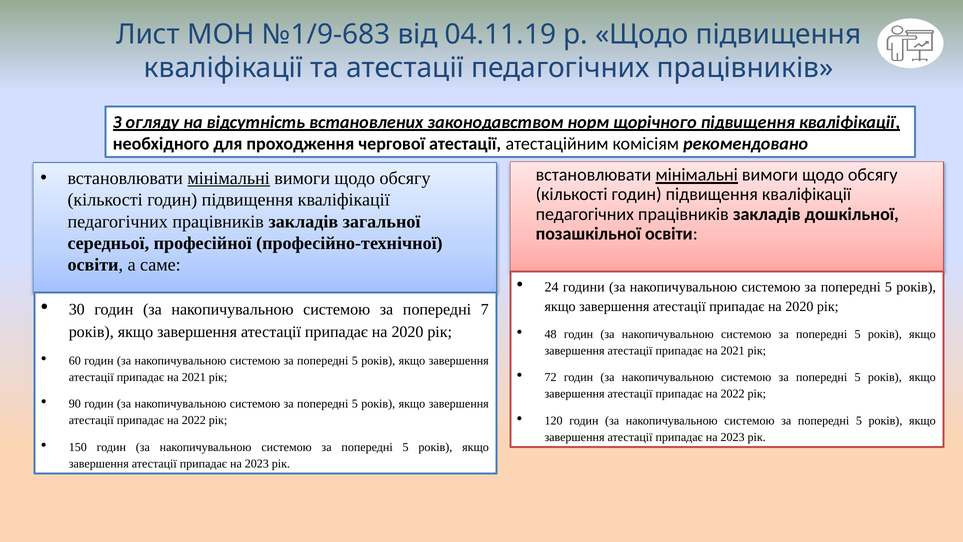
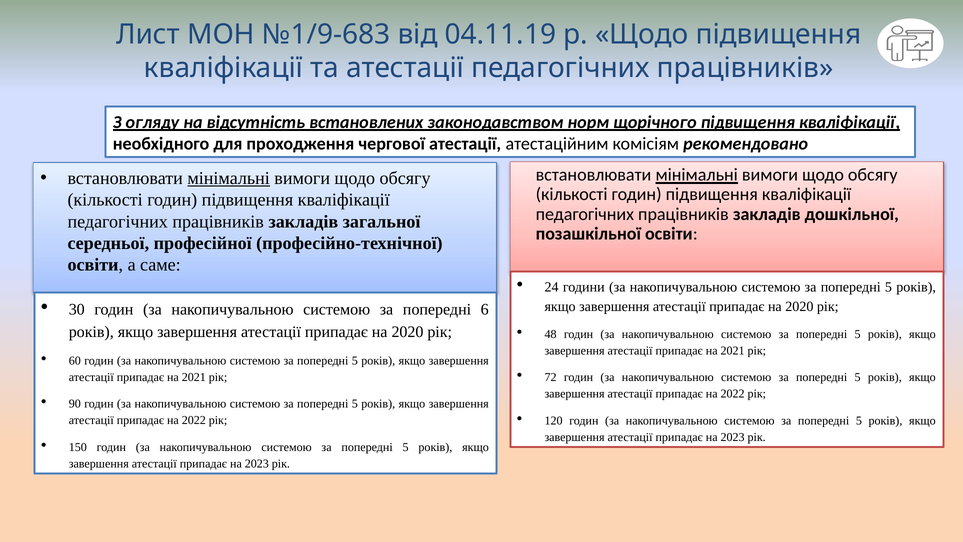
7: 7 -> 6
